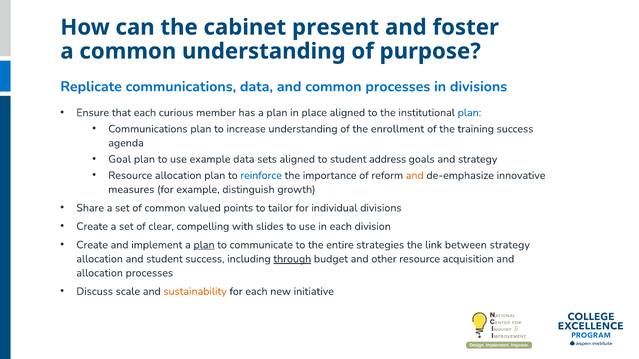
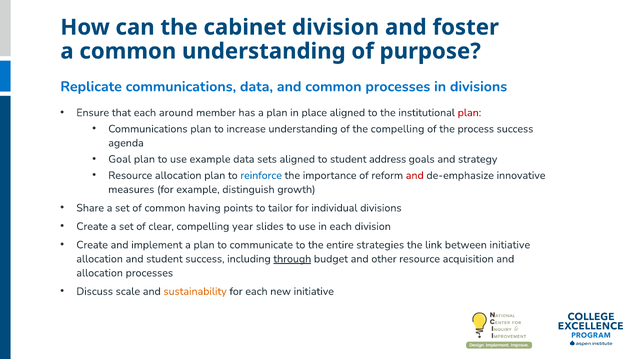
cabinet present: present -> division
curious: curious -> around
plan at (469, 113) colour: blue -> red
the enrollment: enrollment -> compelling
training: training -> process
and at (415, 176) colour: orange -> red
valued: valued -> having
with: with -> year
plan at (204, 245) underline: present -> none
between strategy: strategy -> initiative
